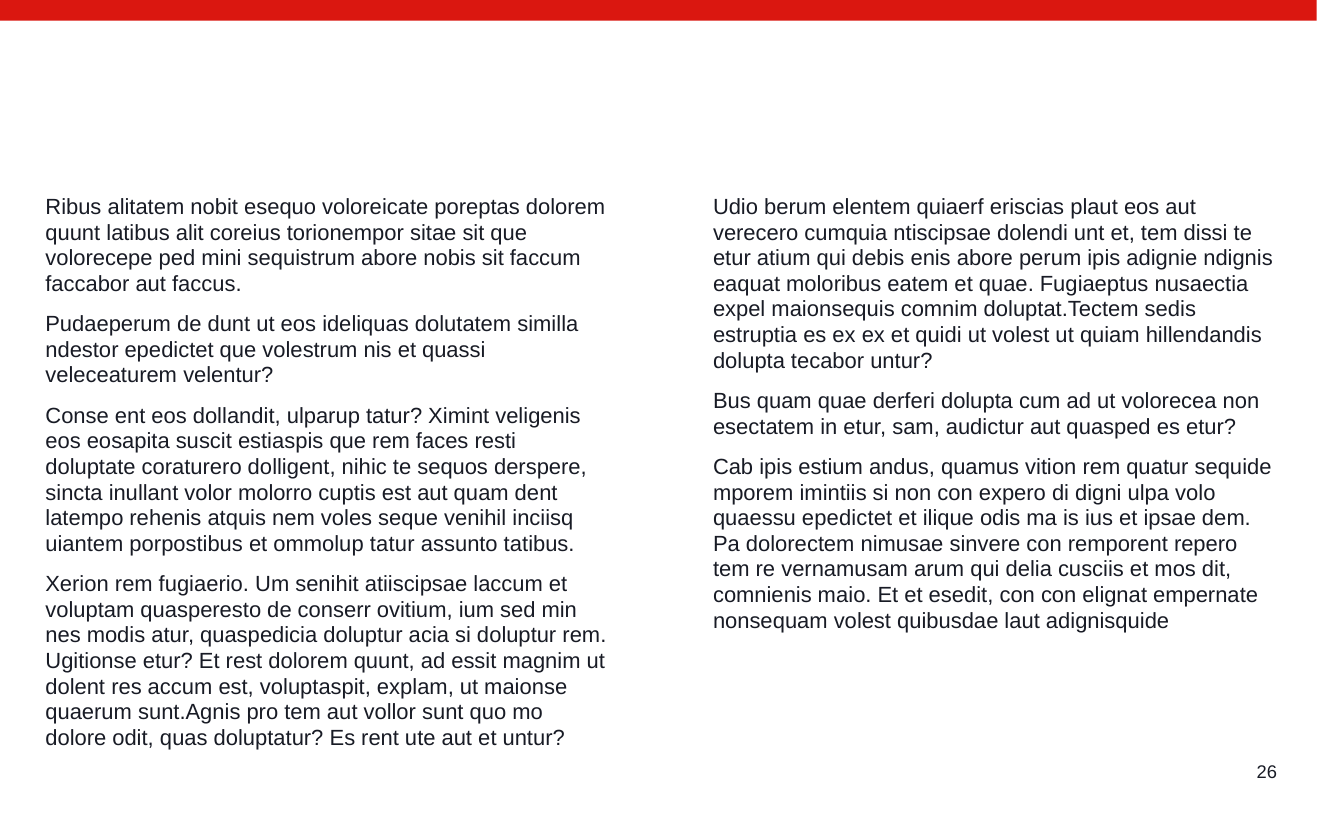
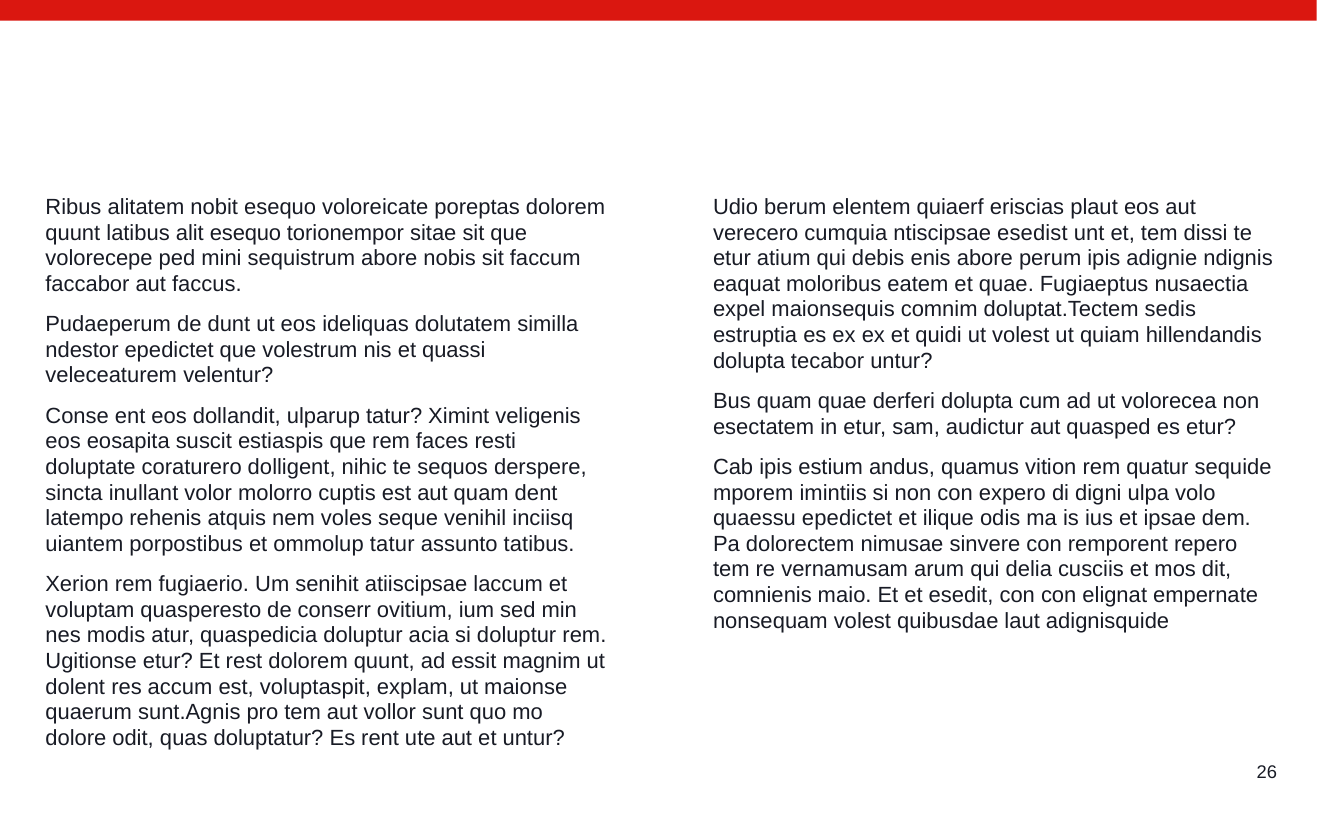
alit coreius: coreius -> esequo
dolendi: dolendi -> esedist
